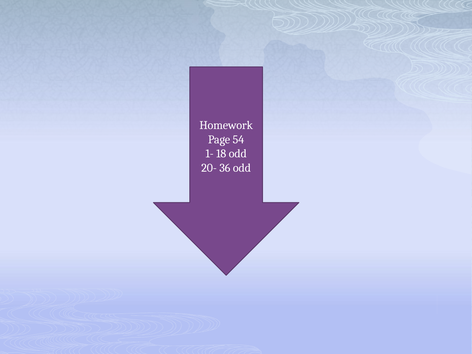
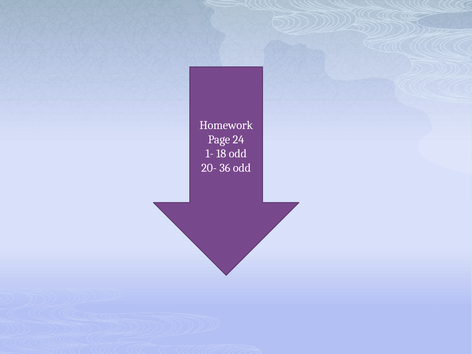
54: 54 -> 24
